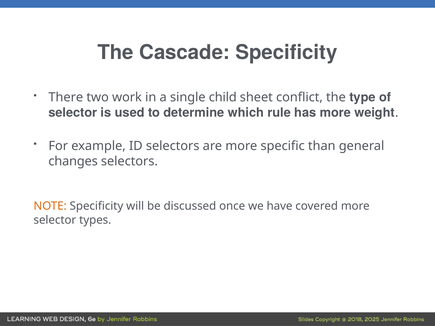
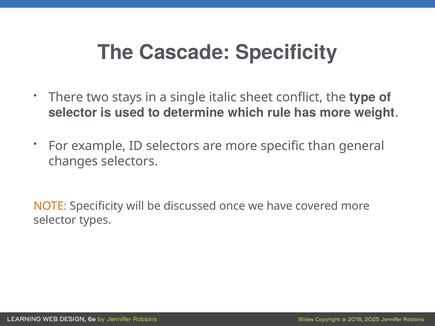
work: work -> stays
child: child -> italic
